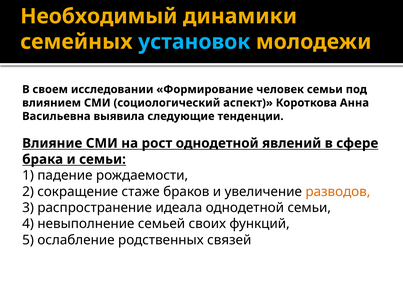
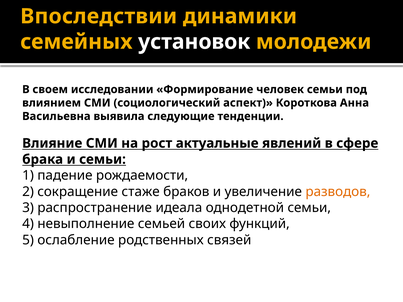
Необходимый: Необходимый -> Впоследствии
установок colour: light blue -> white
рост однодетной: однодетной -> актуальные
